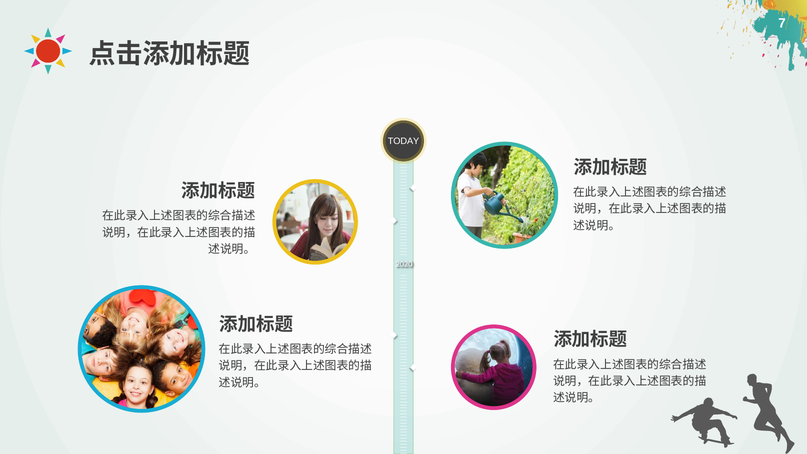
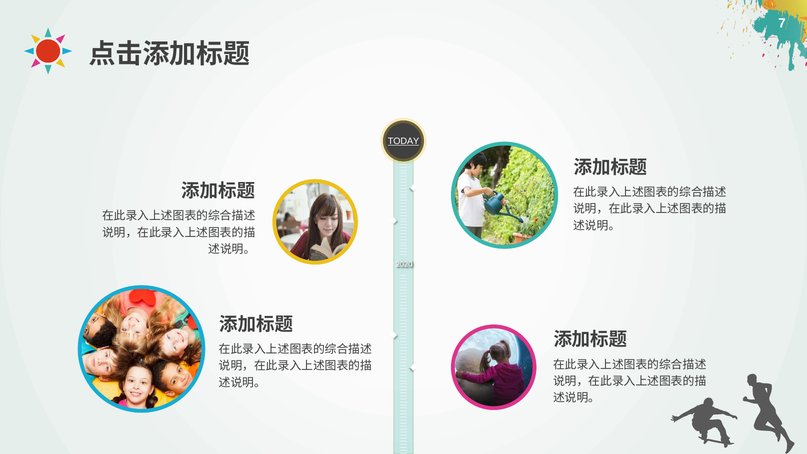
TODAY underline: none -> present
